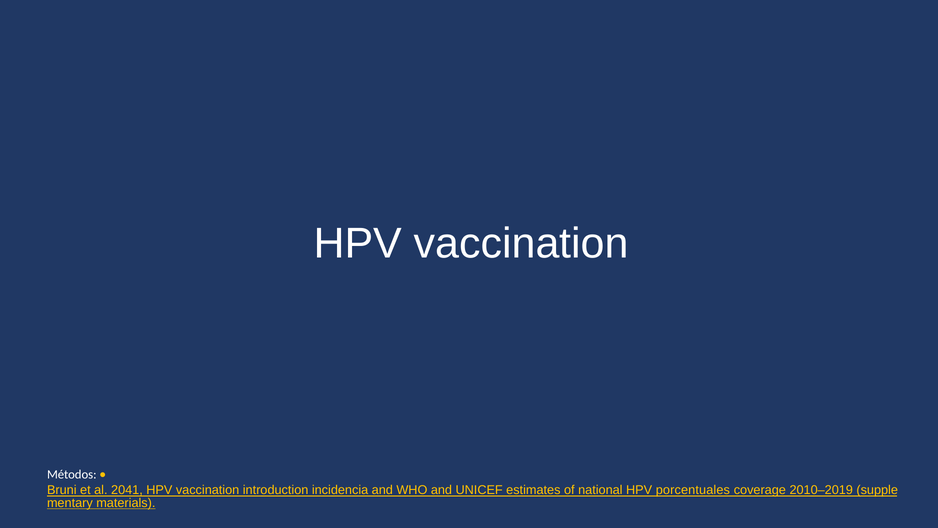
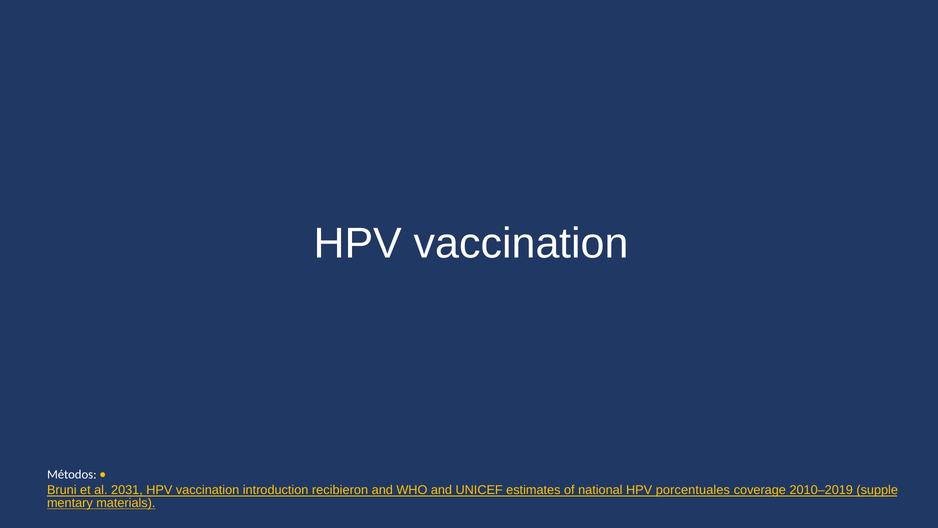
2041: 2041 -> 2031
incidencia: incidencia -> recibieron
